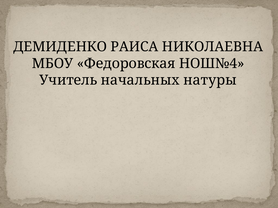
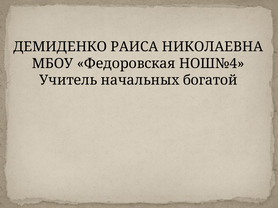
натуры: натуры -> богатой
